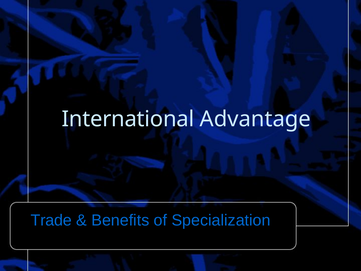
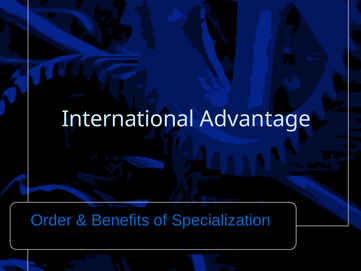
Trade: Trade -> Order
